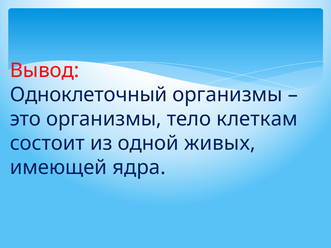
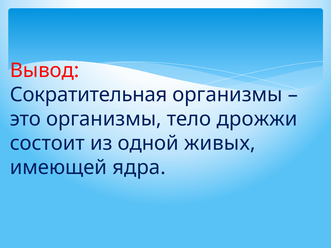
Одноклеточный: Одноклеточный -> Сократительная
клеткам: клеткам -> дрожжи
